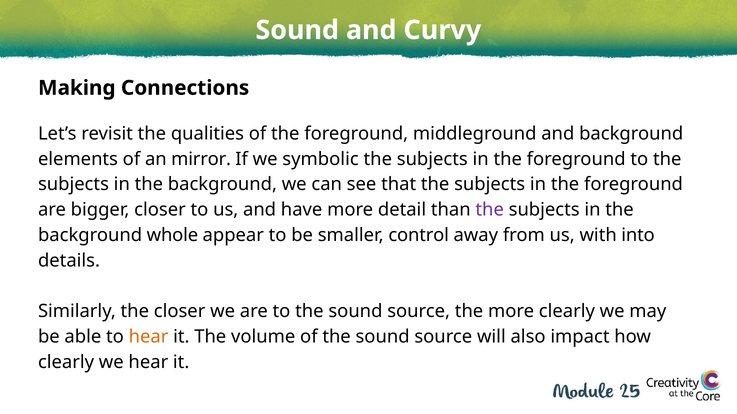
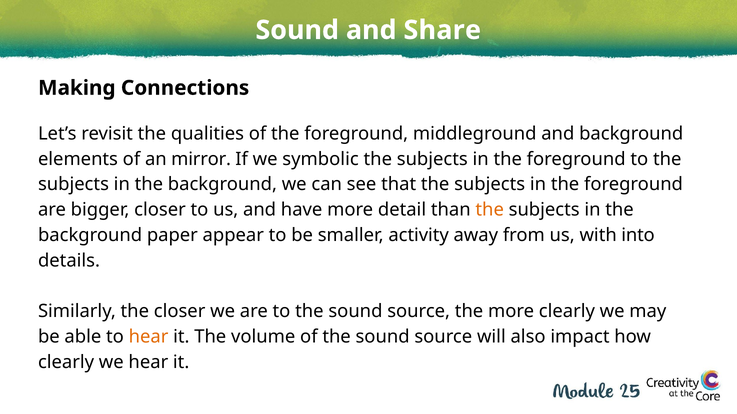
Curvy: Curvy -> Share
the at (490, 210) colour: purple -> orange
whole: whole -> paper
control: control -> activity
